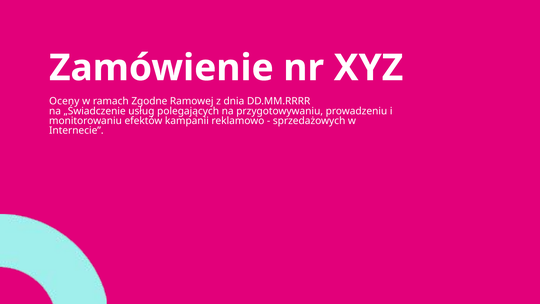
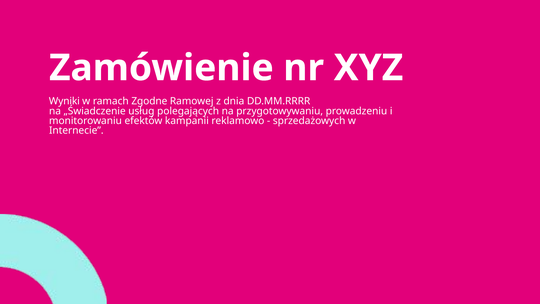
Oceny: Oceny -> Wyniki
